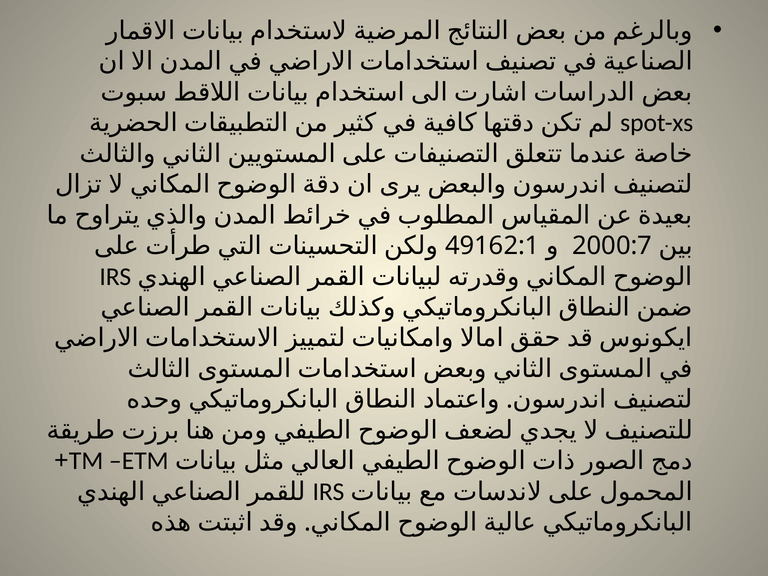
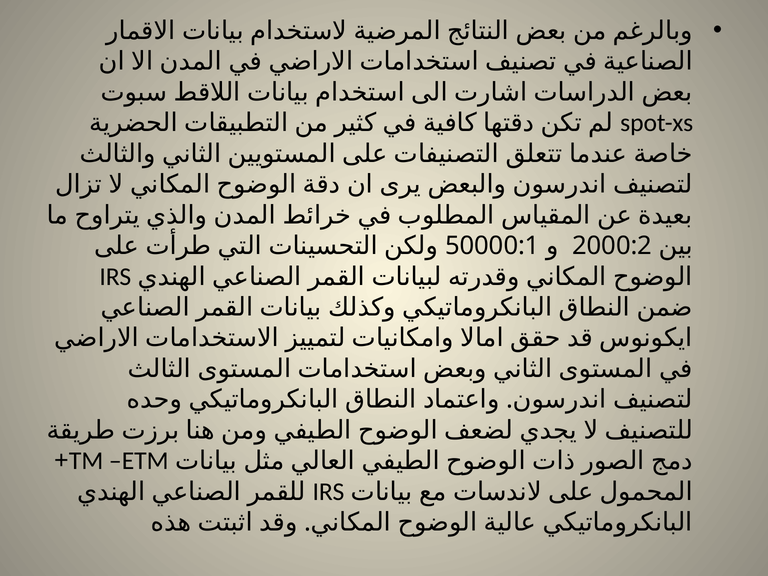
49162:1: 49162:1 -> 50000:1
2000:7: 2000:7 -> 2000:2
